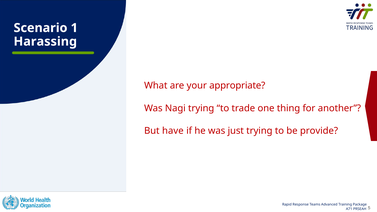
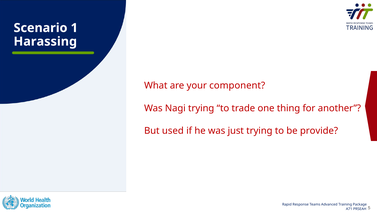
appropriate: appropriate -> component
have: have -> used
